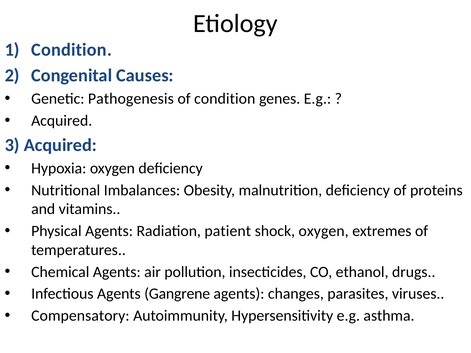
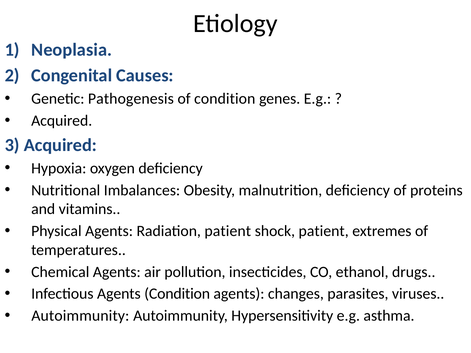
Condition at (72, 50): Condition -> Neoplasia
shock oxygen: oxygen -> patient
Agents Gangrene: Gangrene -> Condition
Compensatory at (80, 316): Compensatory -> Autoimmunity
